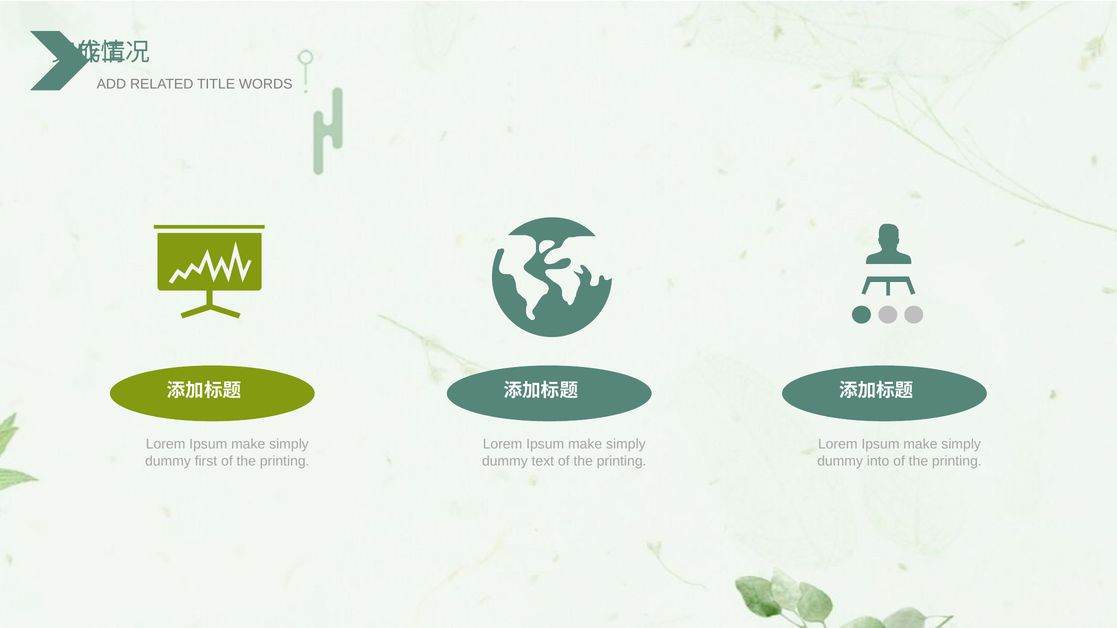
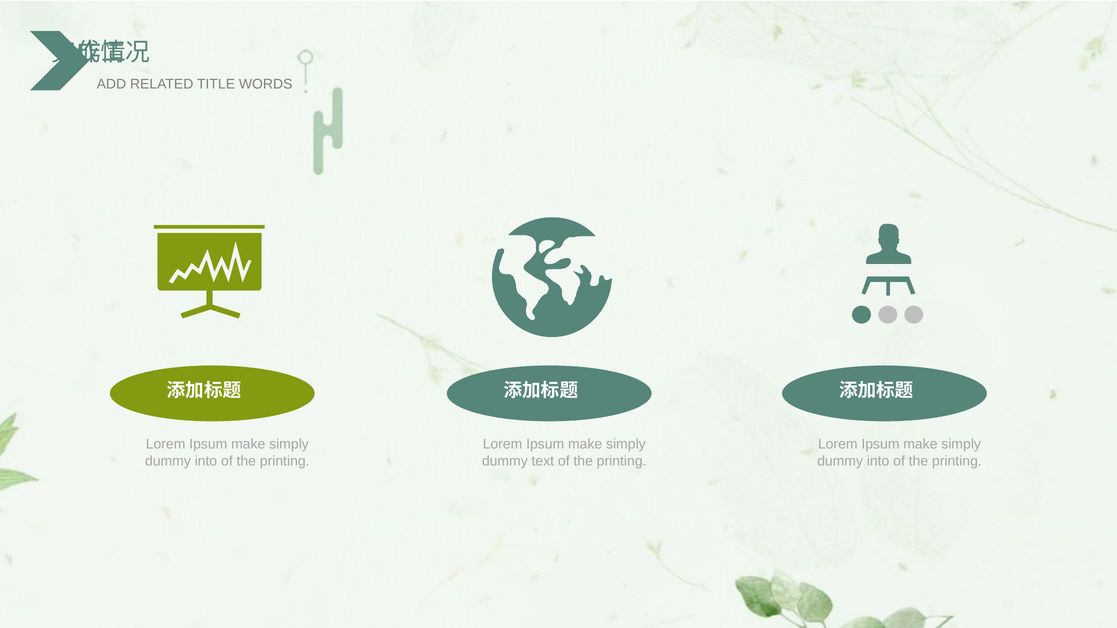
first at (206, 461): first -> into
